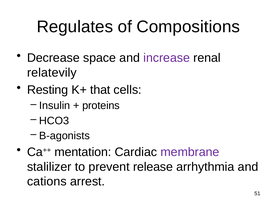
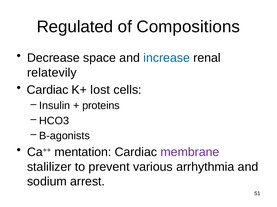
Regulates: Regulates -> Regulated
increase colour: purple -> blue
Resting at (48, 90): Resting -> Cardiac
that: that -> lost
release: release -> various
cations: cations -> sodium
